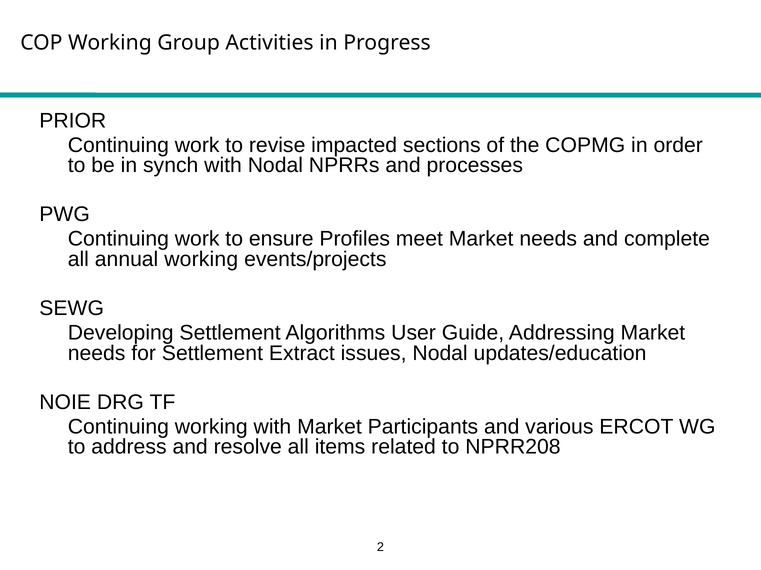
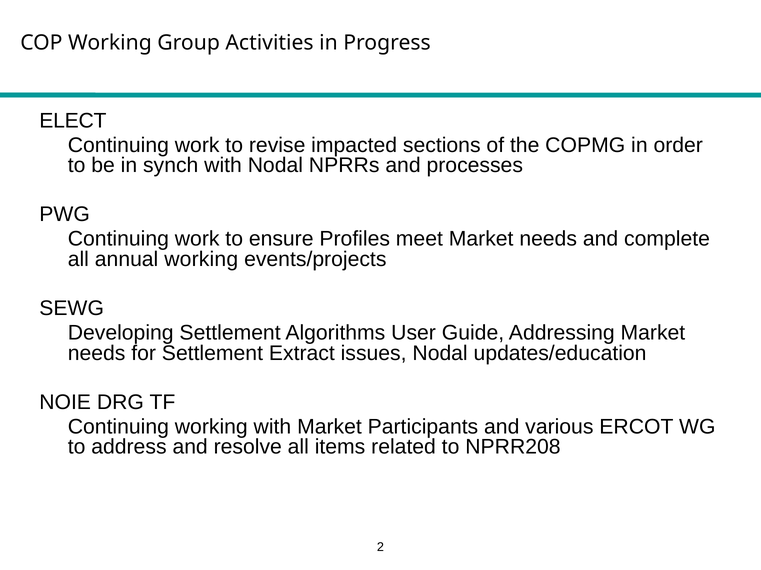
PRIOR: PRIOR -> ELECT
